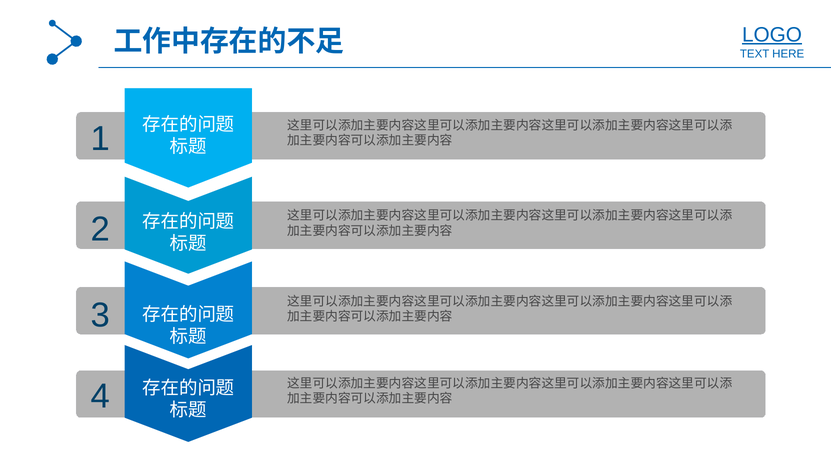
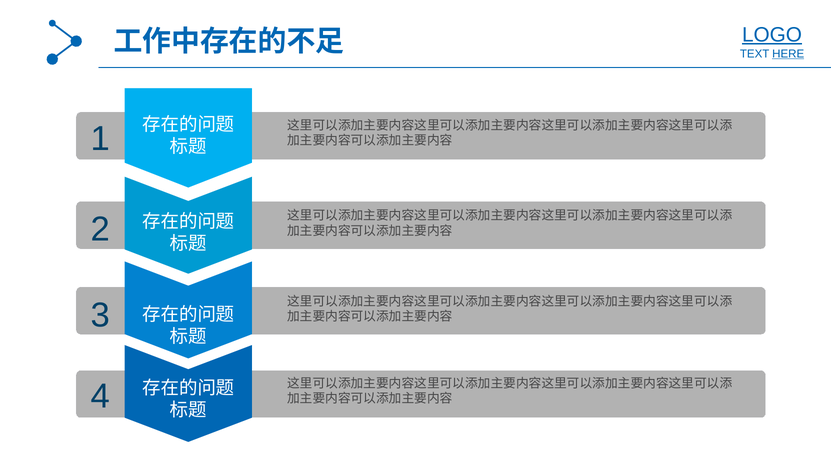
HERE underline: none -> present
